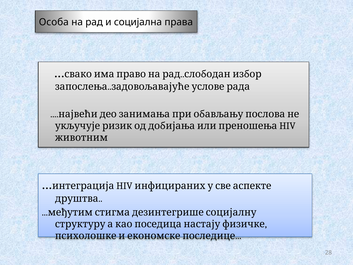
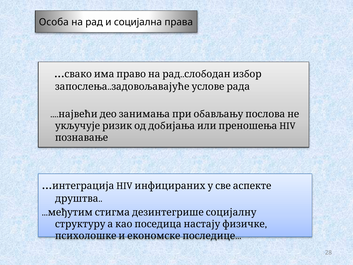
животним: животним -> познавање
